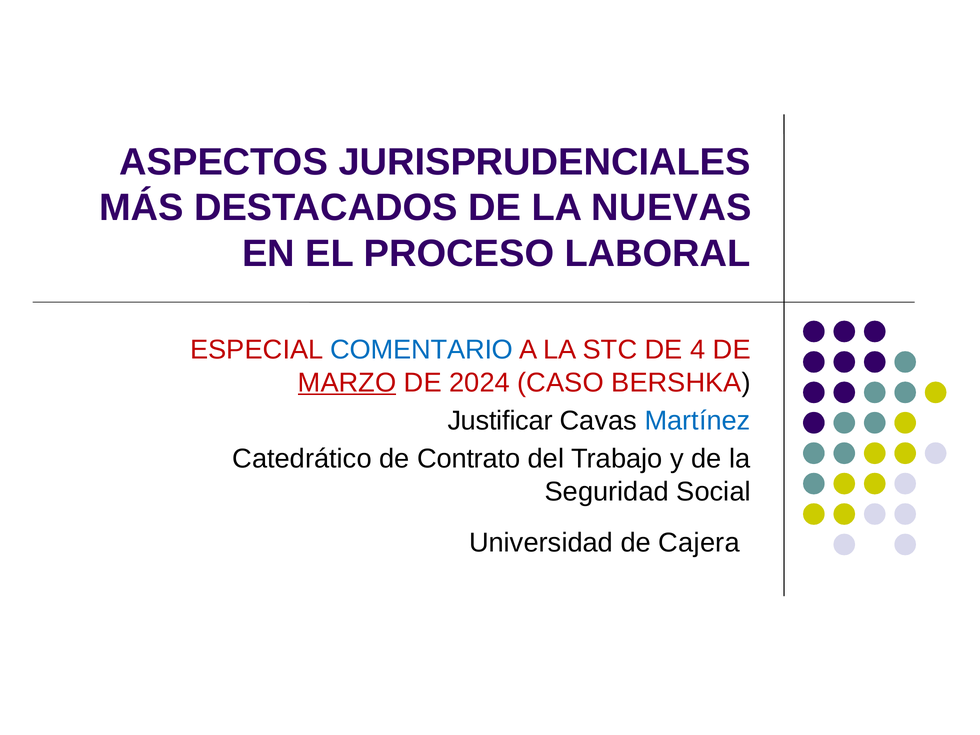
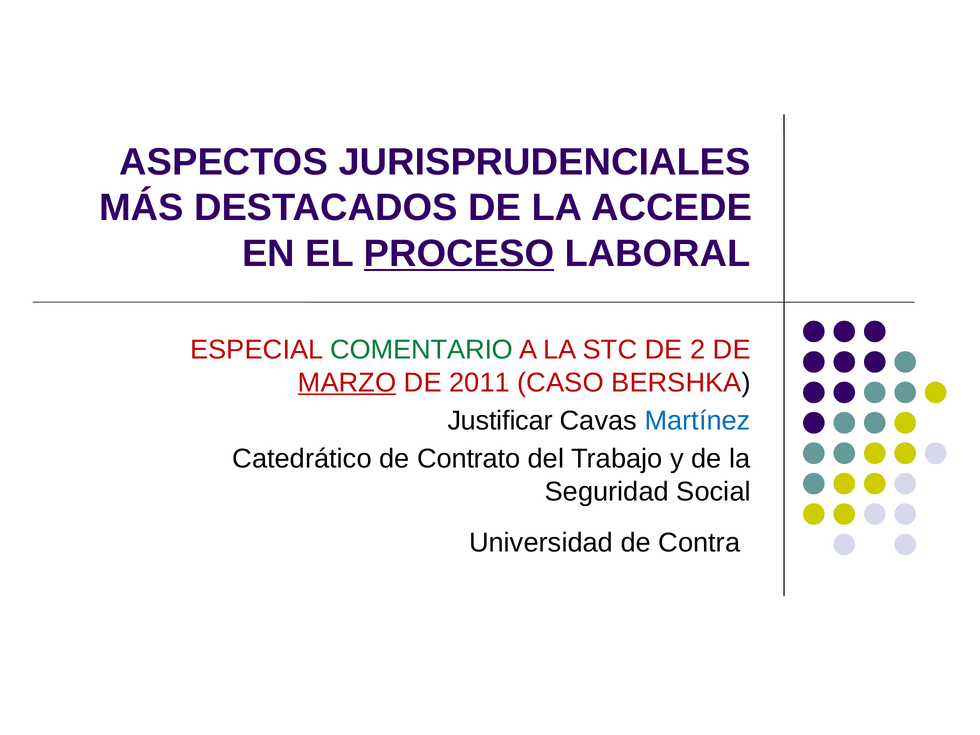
NUEVAS: NUEVAS -> ACCEDE
PROCESO underline: none -> present
COMENTARIO colour: blue -> green
4: 4 -> 2
2024: 2024 -> 2011
Cajera: Cajera -> Contra
